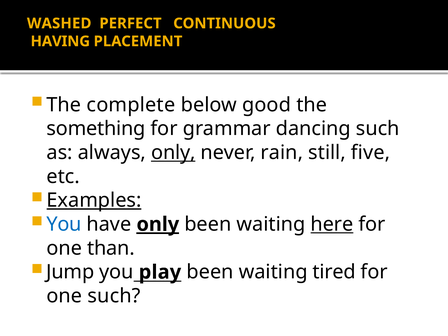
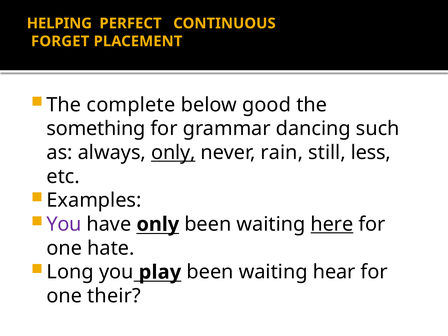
WASHED: WASHED -> HELPING
HAVING: HAVING -> FORGET
five: five -> less
Examples underline: present -> none
You at (64, 224) colour: blue -> purple
only at (158, 224) underline: present -> none
than: than -> hate
Jump: Jump -> Long
tired: tired -> hear
one such: such -> their
